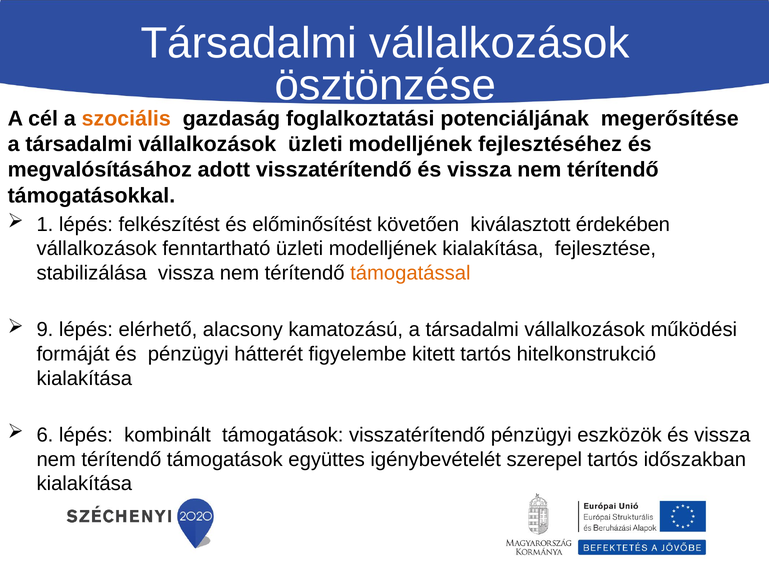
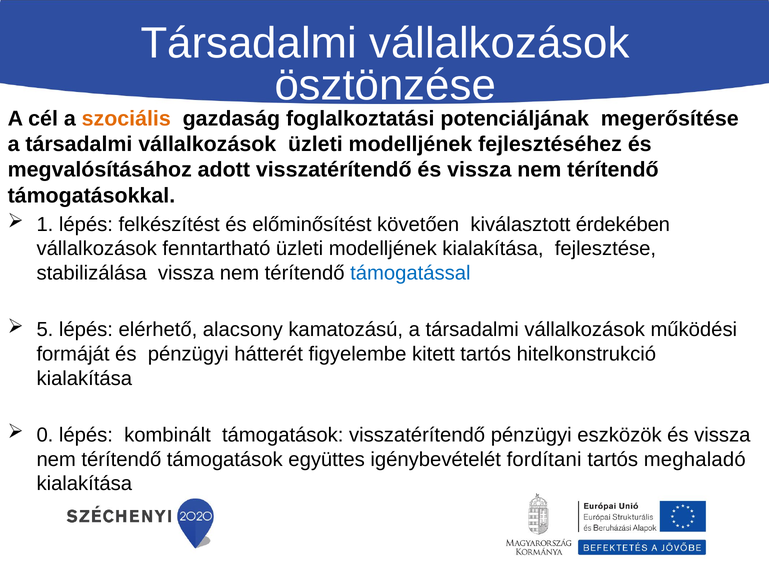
támogatással colour: orange -> blue
9: 9 -> 5
6: 6 -> 0
szerepel: szerepel -> fordítani
időszakban: időszakban -> meghaladó
